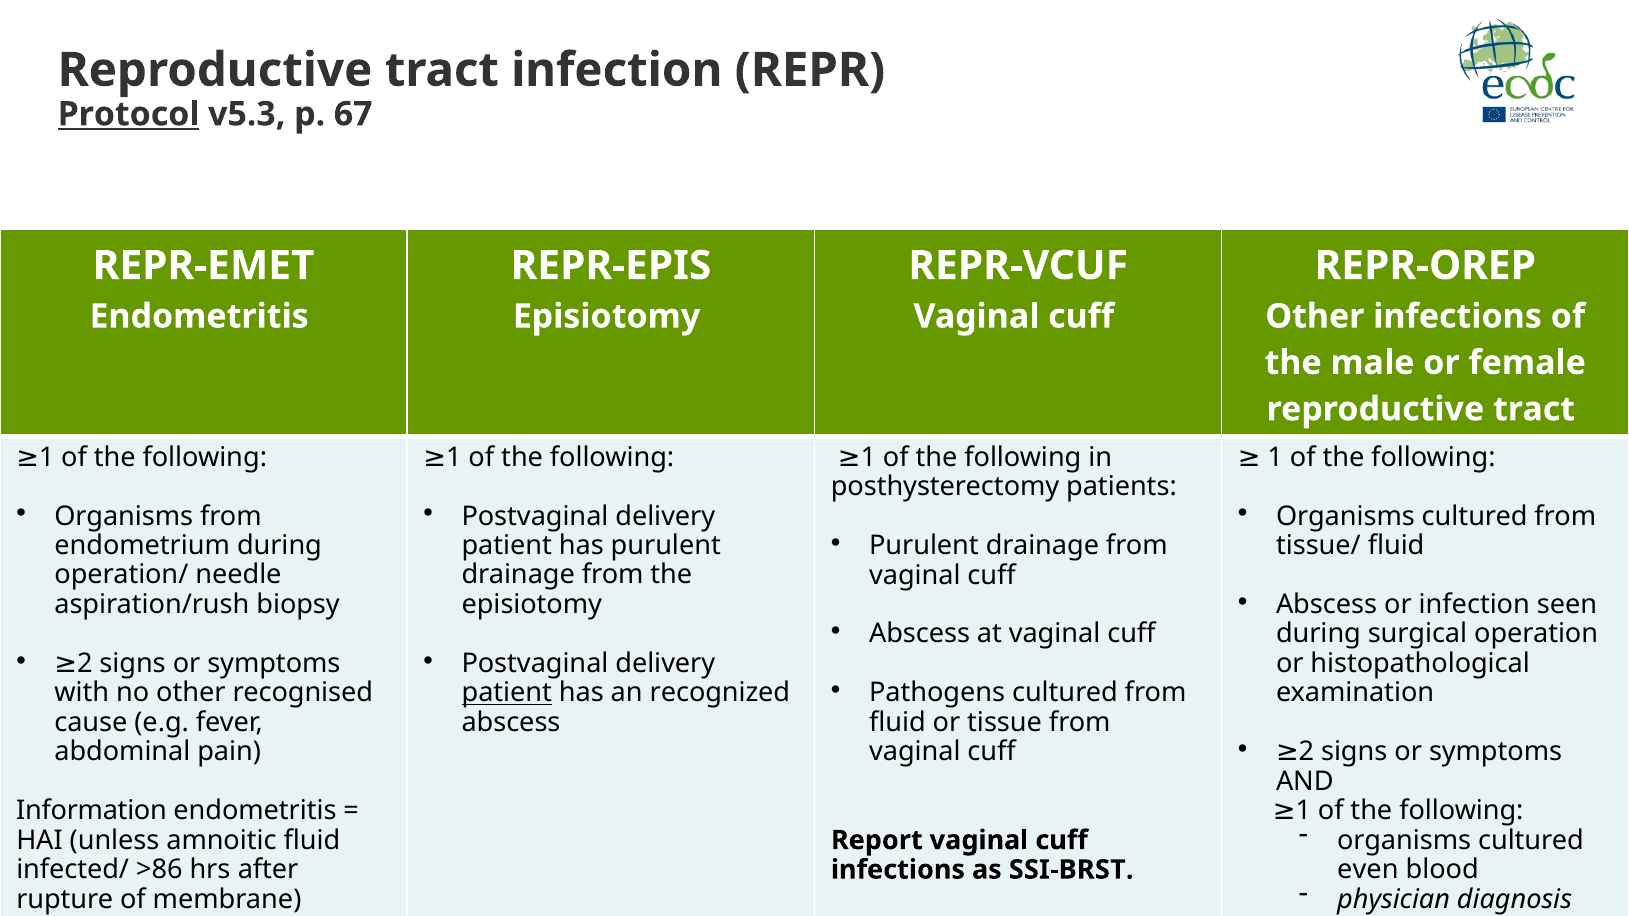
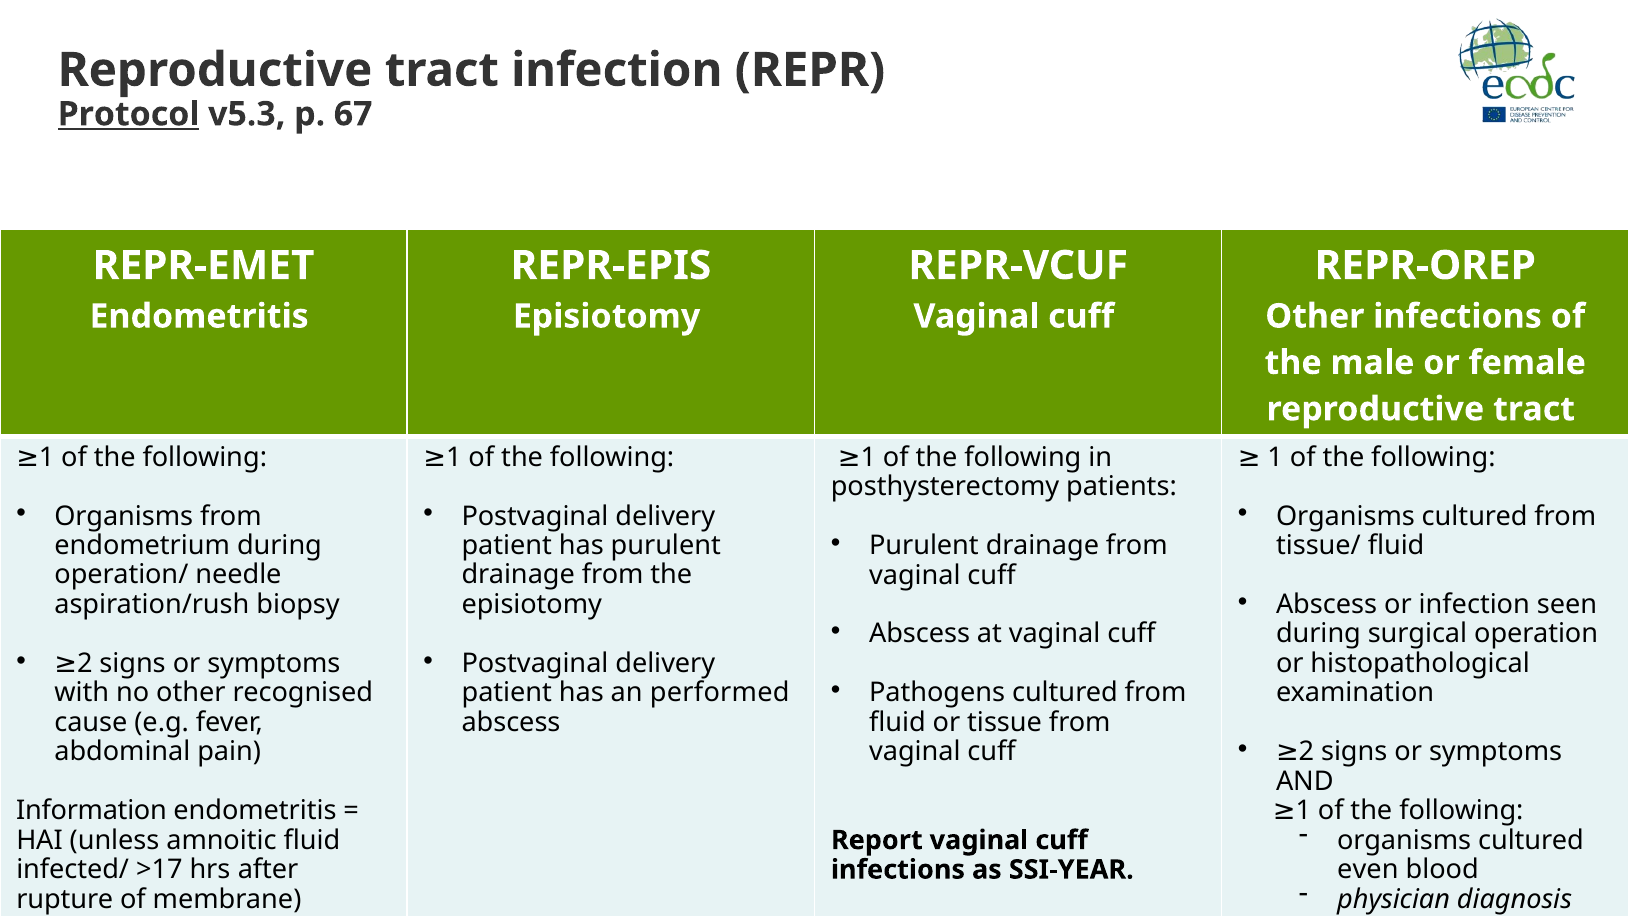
patient at (507, 693) underline: present -> none
recognized: recognized -> performed
>86: >86 -> >17
SSI-BRST: SSI-BRST -> SSI-YEAR
